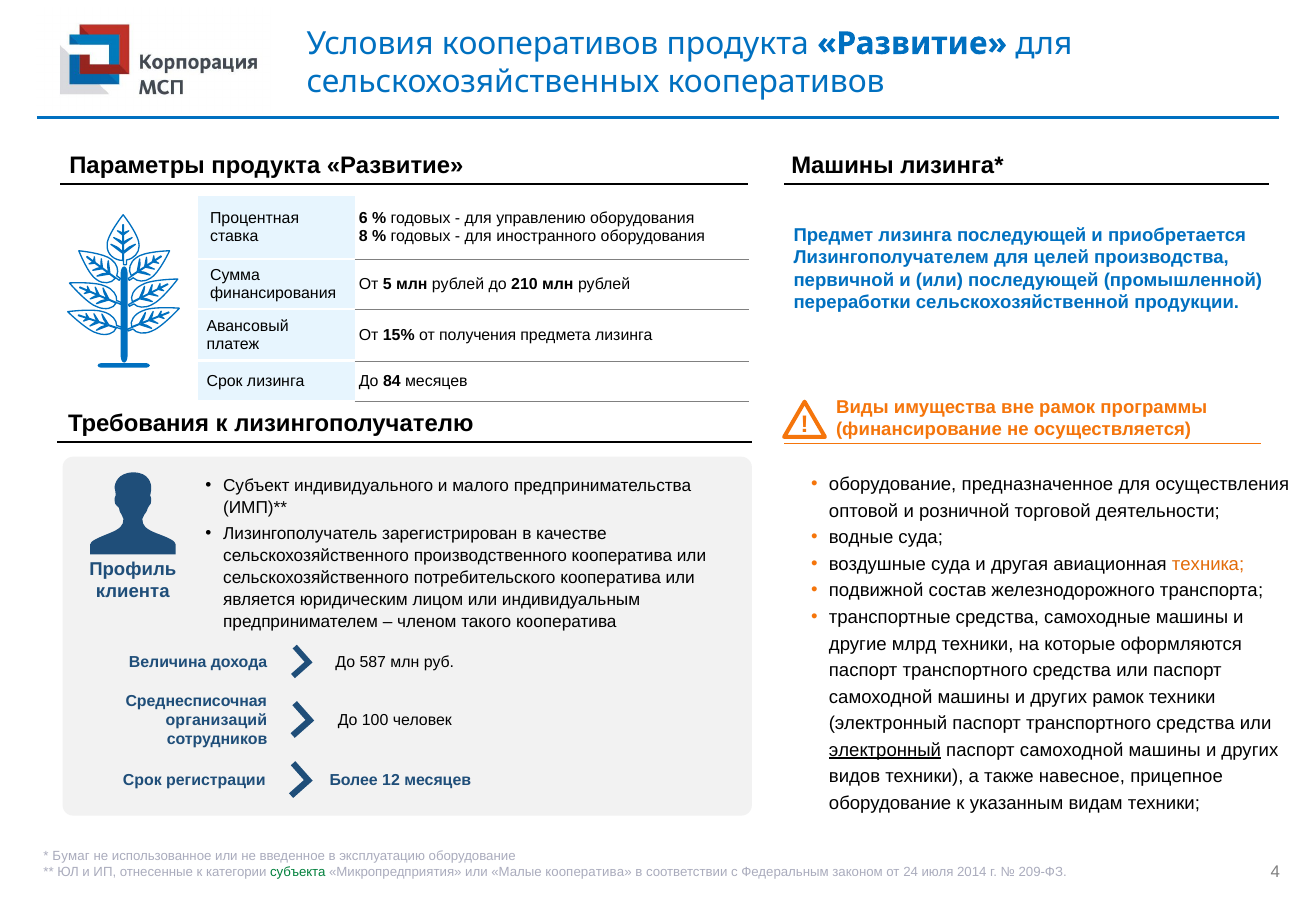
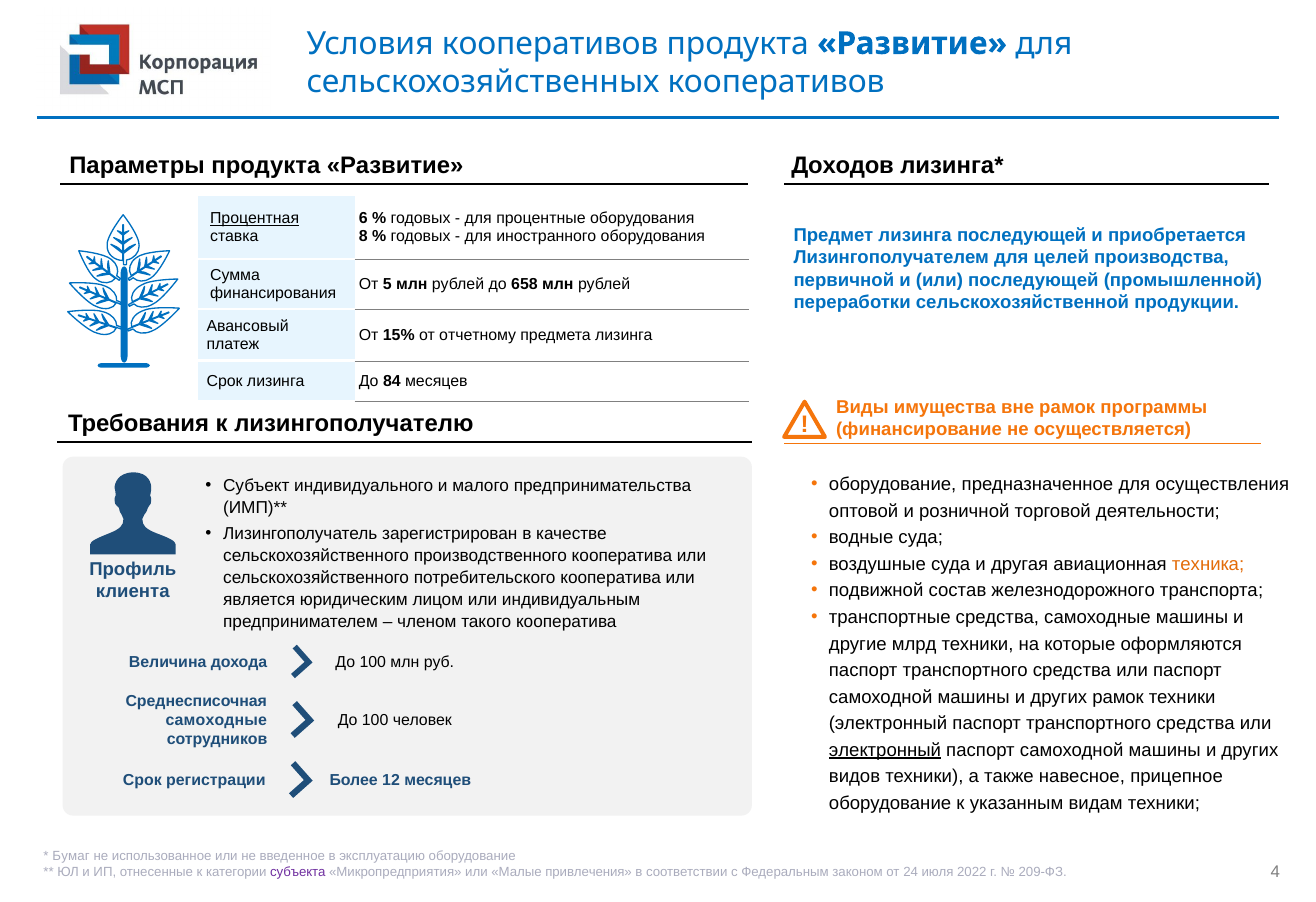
Развитие Машины: Машины -> Доходов
Процентная underline: none -> present
управлению: управлению -> процентные
210: 210 -> 658
получения: получения -> отчетному
дохода До 587: 587 -> 100
организаций at (216, 721): организаций -> самоходные
субъекта colour: green -> purple
Малые кооператива: кооператива -> привлечения
2014: 2014 -> 2022
